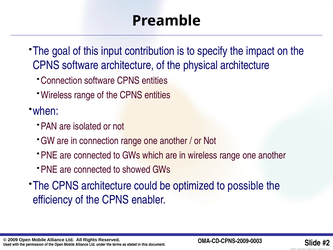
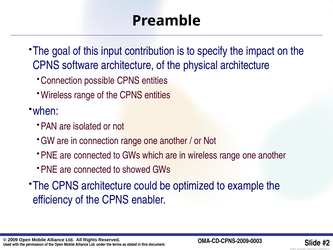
Connection software: software -> possible
possible: possible -> example
